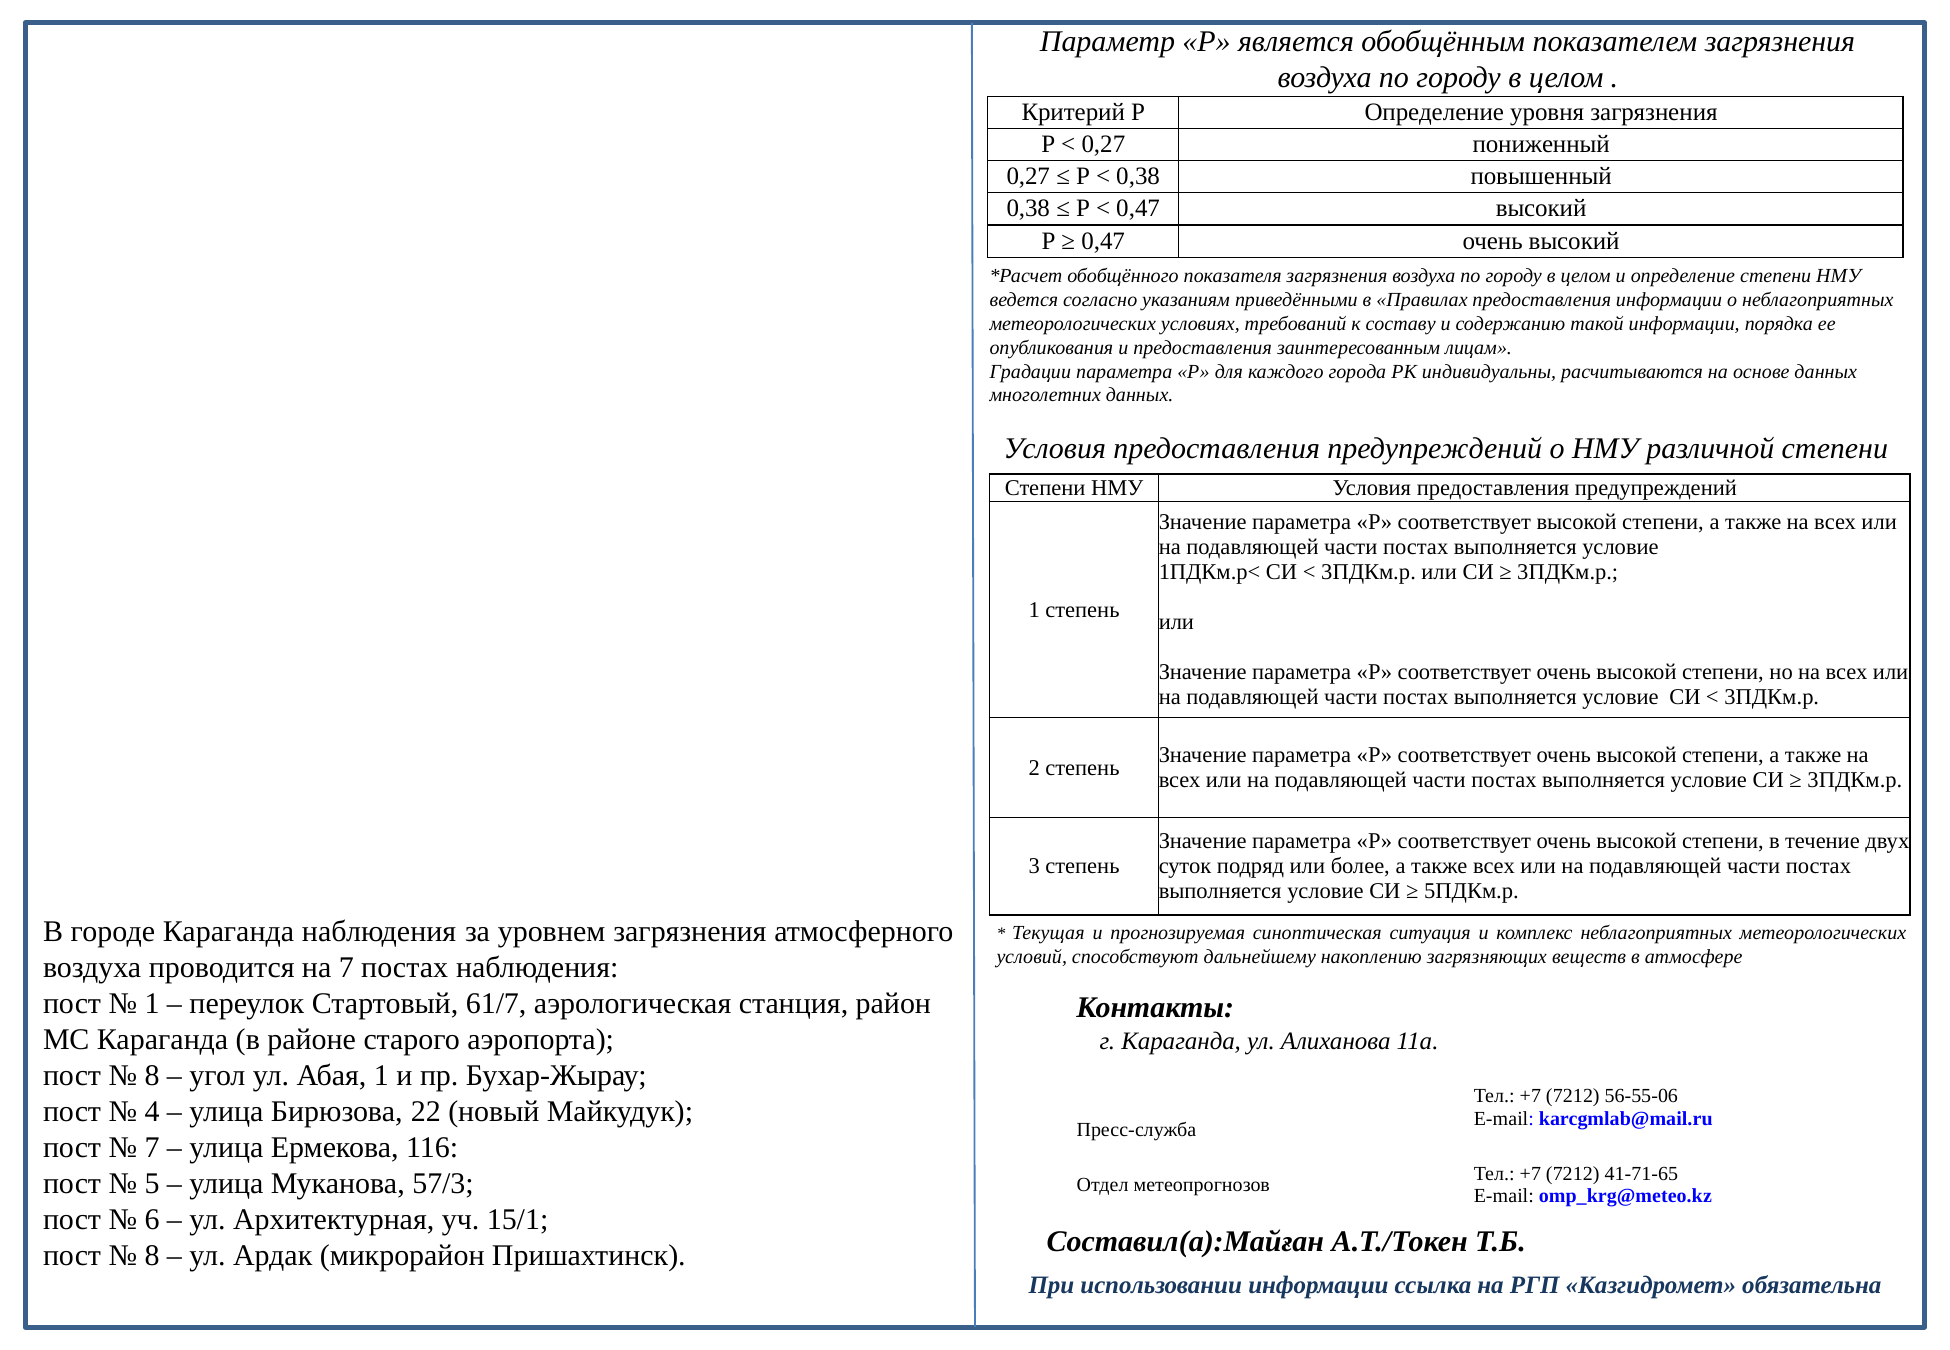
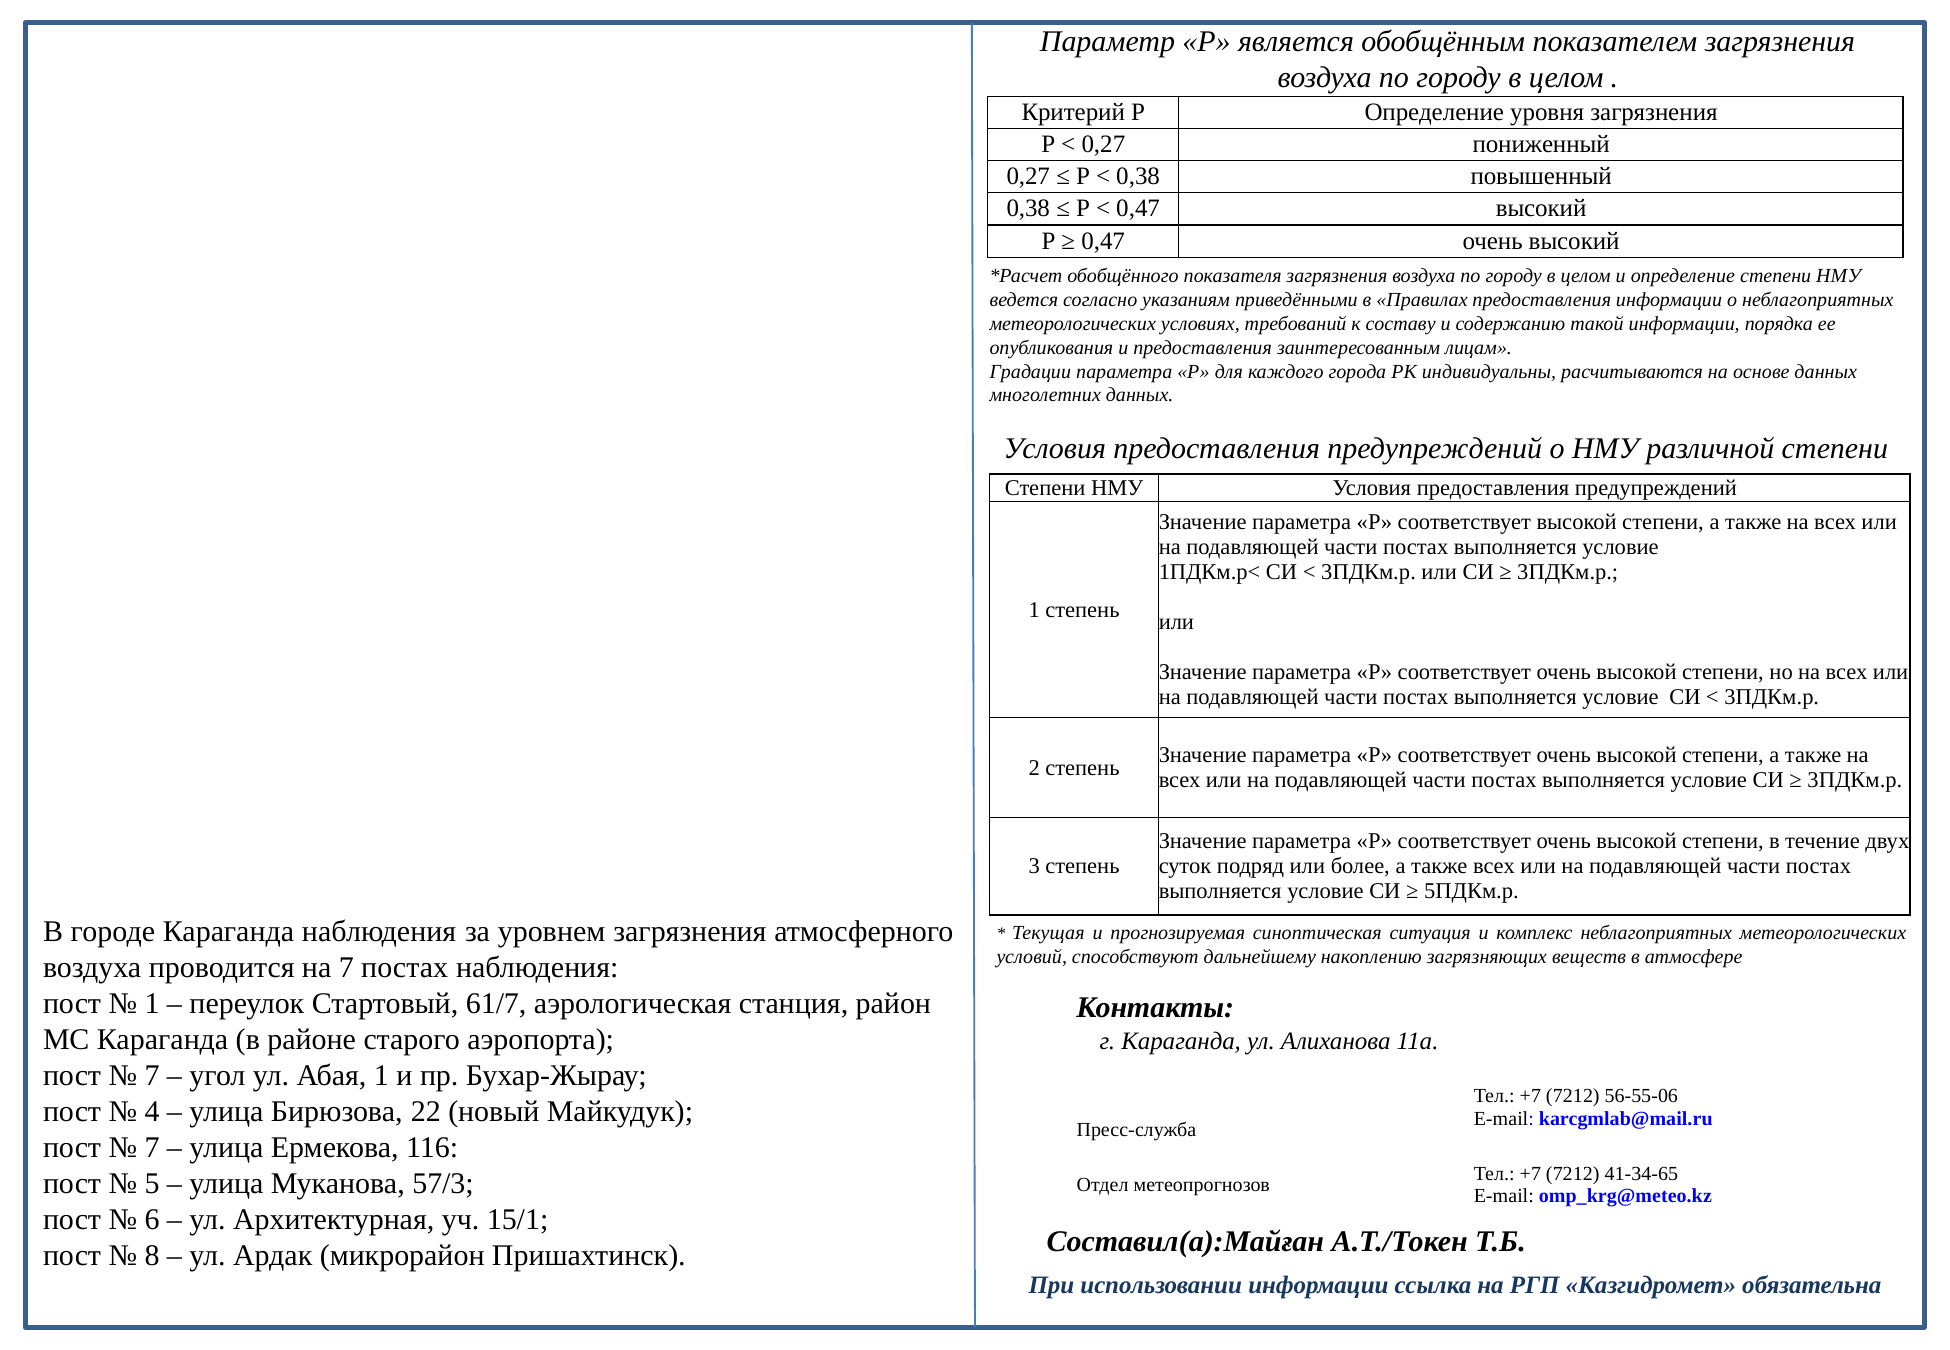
8 at (152, 1076): 8 -> 7
41-71-65: 41-71-65 -> 41-34-65
